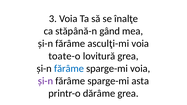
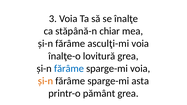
gând: gând -> chiar
toate-o: toate-o -> înalţe-o
și-n at (46, 81) colour: purple -> orange
dărâme: dărâme -> pământ
